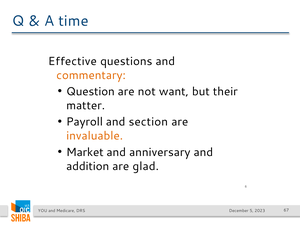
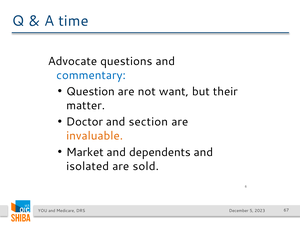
Effective: Effective -> Advocate
commentary colour: orange -> blue
Payroll: Payroll -> Doctor
anniversary: anniversary -> dependents
addition: addition -> isolated
glad: glad -> sold
